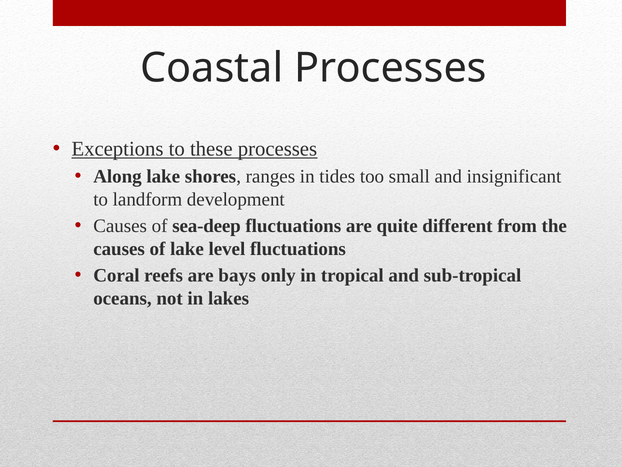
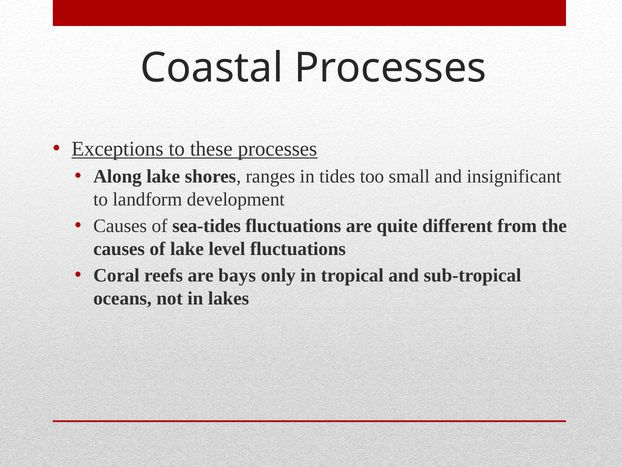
sea-deep: sea-deep -> sea-tides
